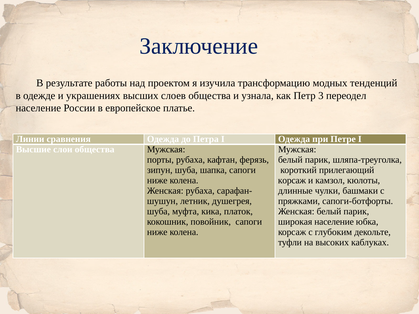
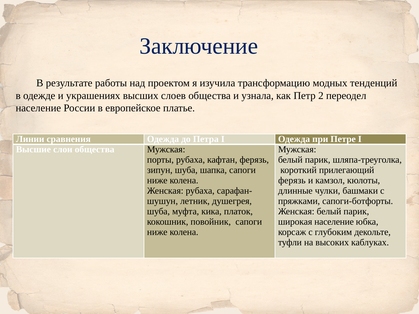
3: 3 -> 2
корсаж at (292, 181): корсаж -> ферязь
